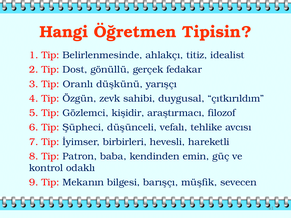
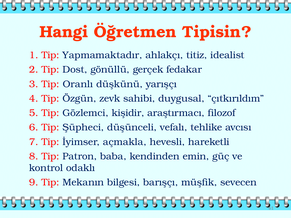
Belirlenmesinde: Belirlenmesinde -> Yapmamaktadır
birbirleri: birbirleri -> açmakla
